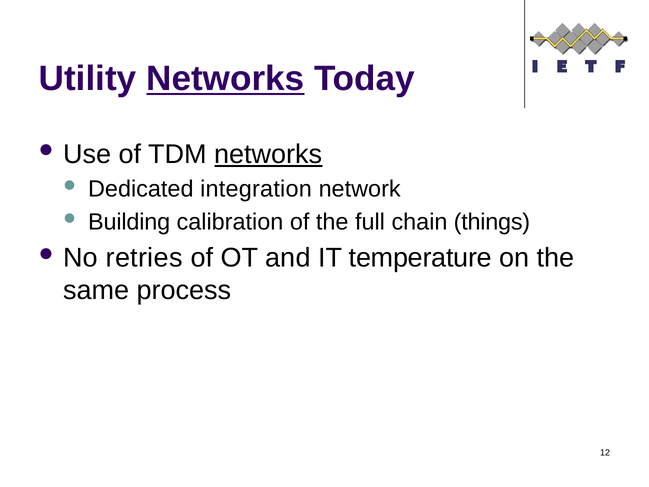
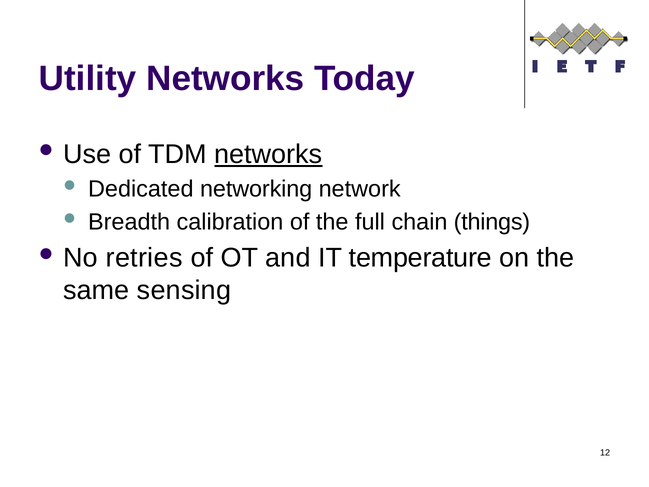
Networks at (225, 79) underline: present -> none
integration: integration -> networking
Building: Building -> Breadth
process: process -> sensing
